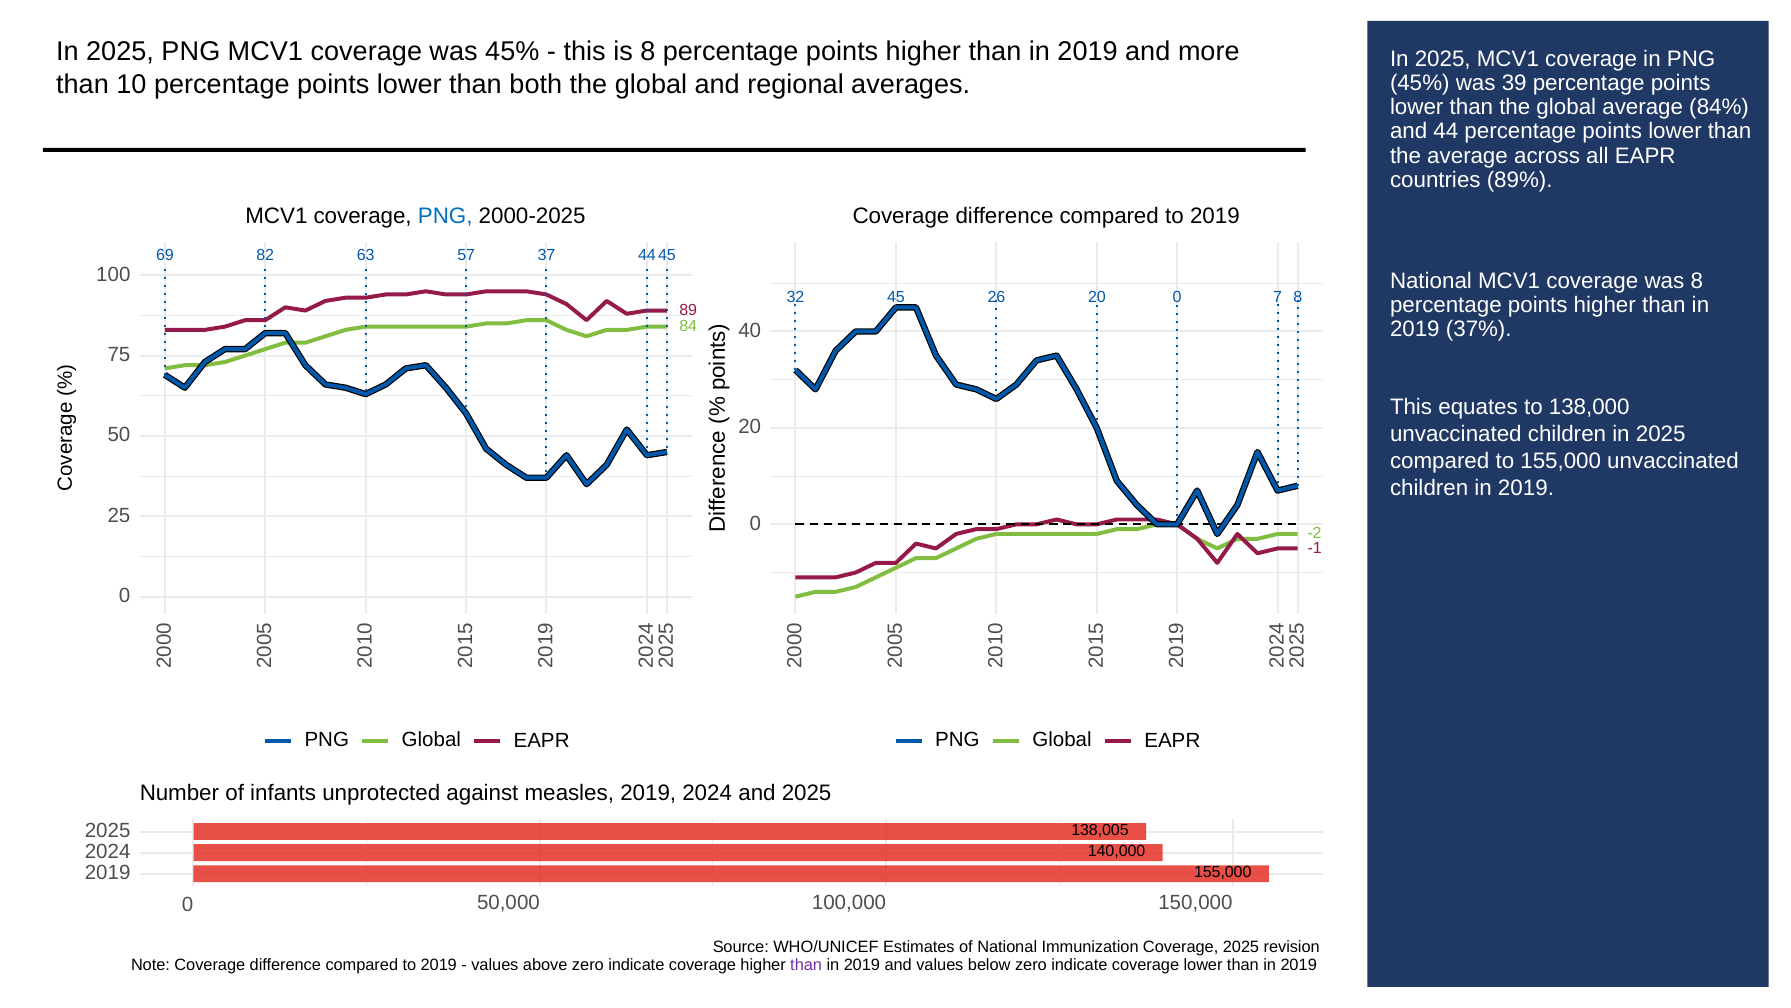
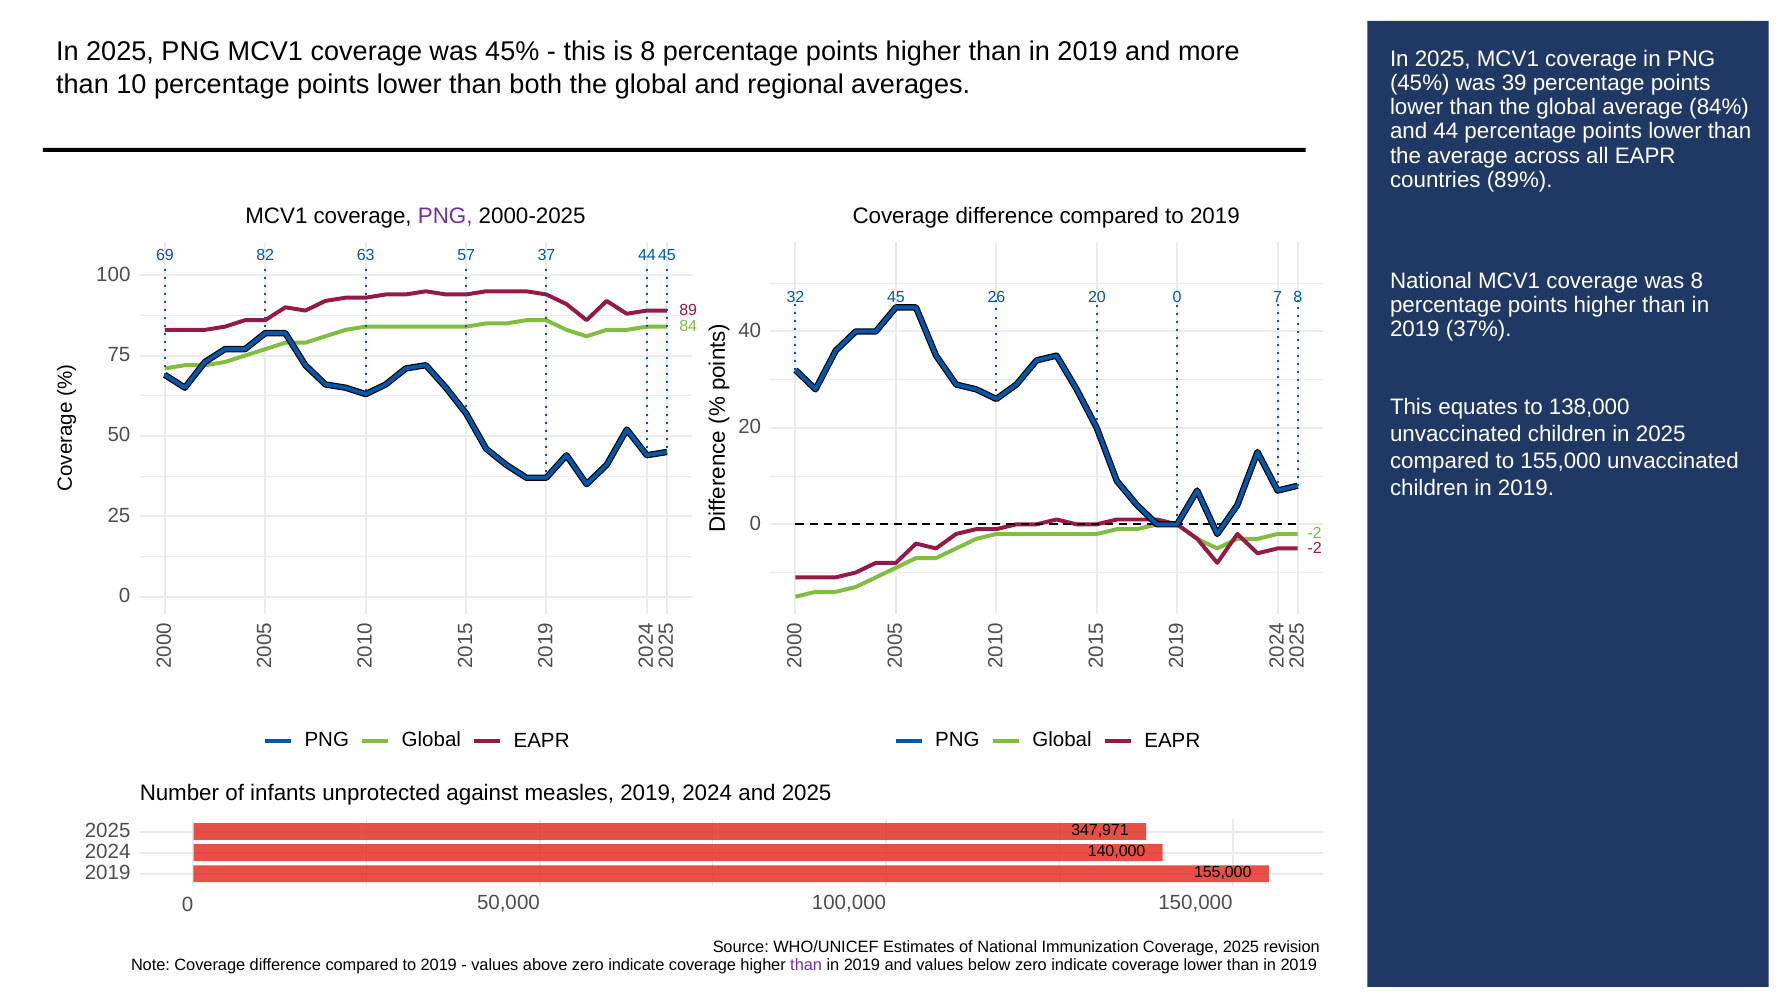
PNG at (445, 216) colour: blue -> purple
-1 at (1315, 548): -1 -> -2
138,005: 138,005 -> 347,971
